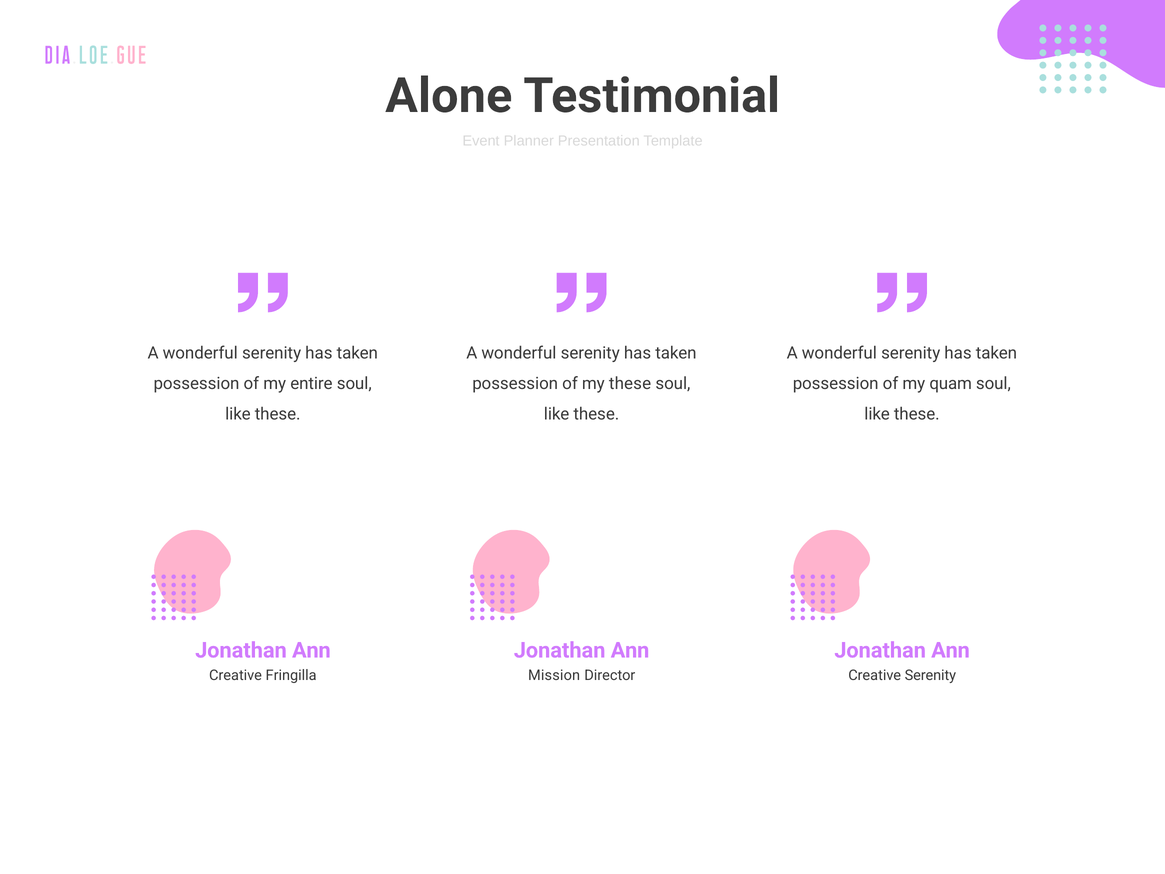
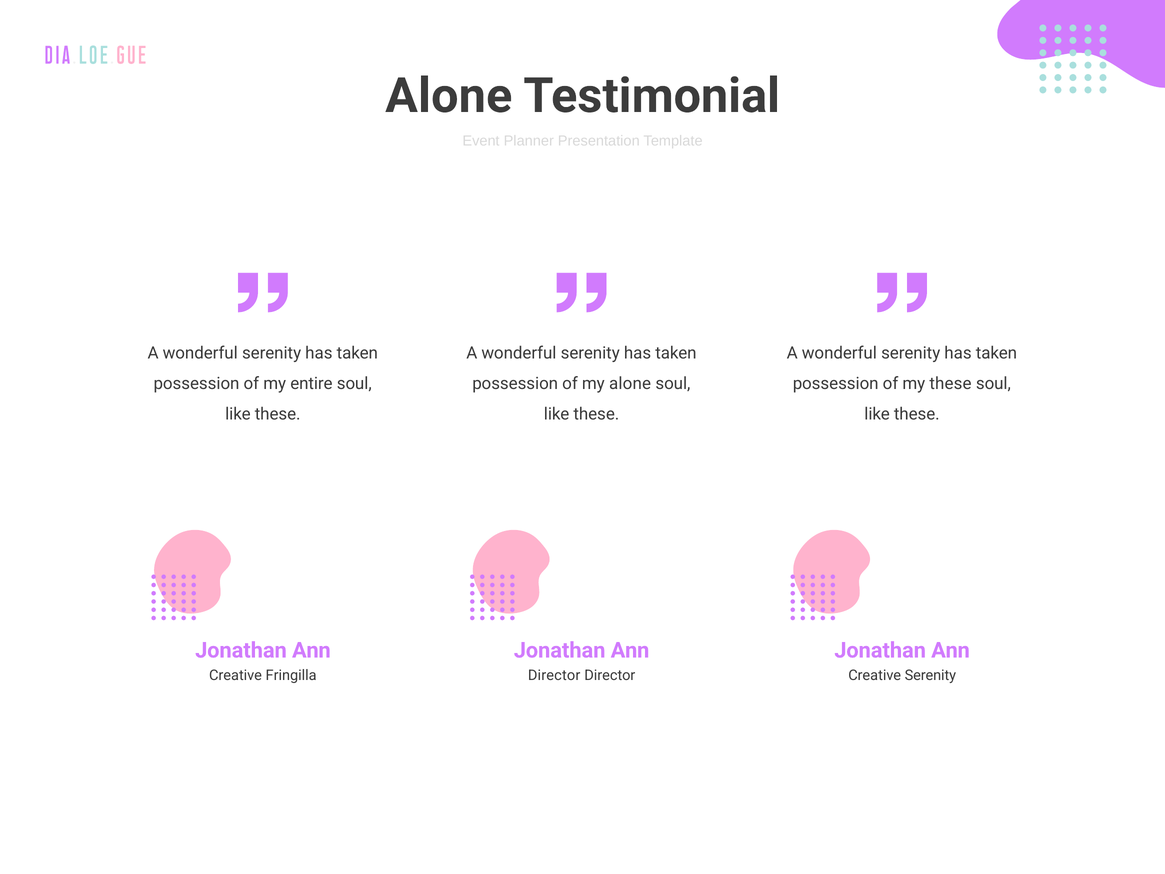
my these: these -> alone
my quam: quam -> these
Mission at (554, 675): Mission -> Director
